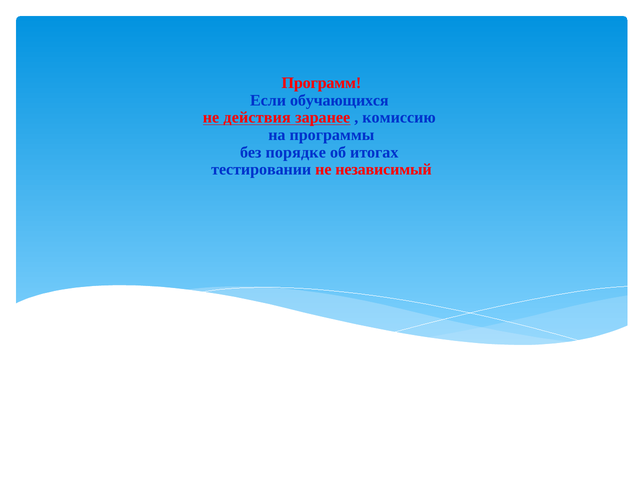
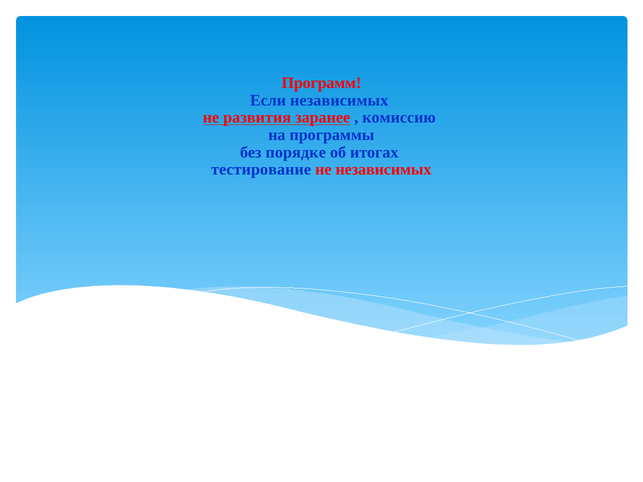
Если обучающихся: обучающихся -> независимых
действия: действия -> развития
тестировании: тестировании -> тестирование
не независимый: независимый -> независимых
